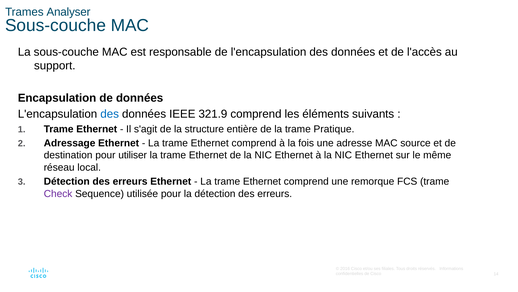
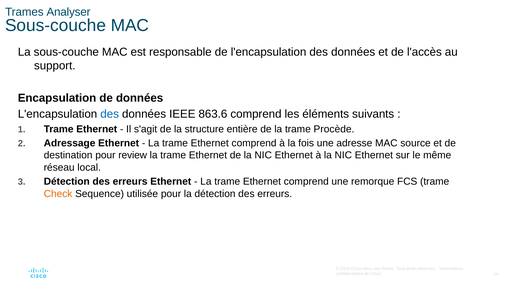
321.9: 321.9 -> 863.6
Pratique: Pratique -> Procède
utiliser: utiliser -> review
Check colour: purple -> orange
